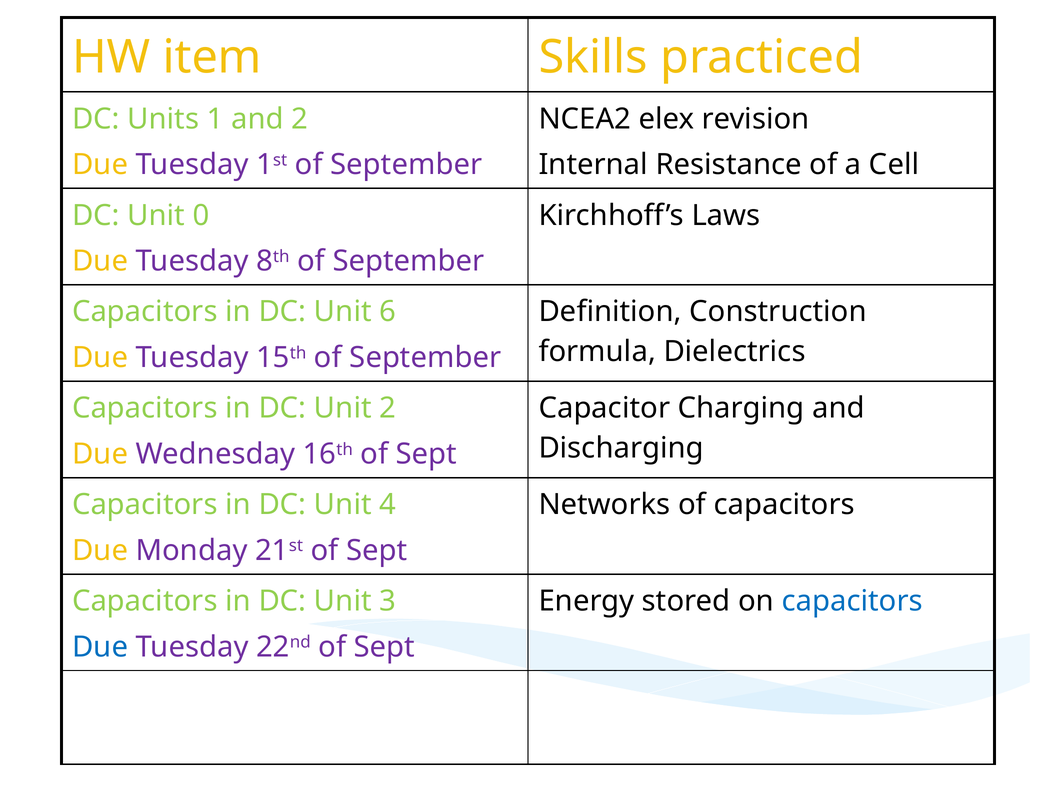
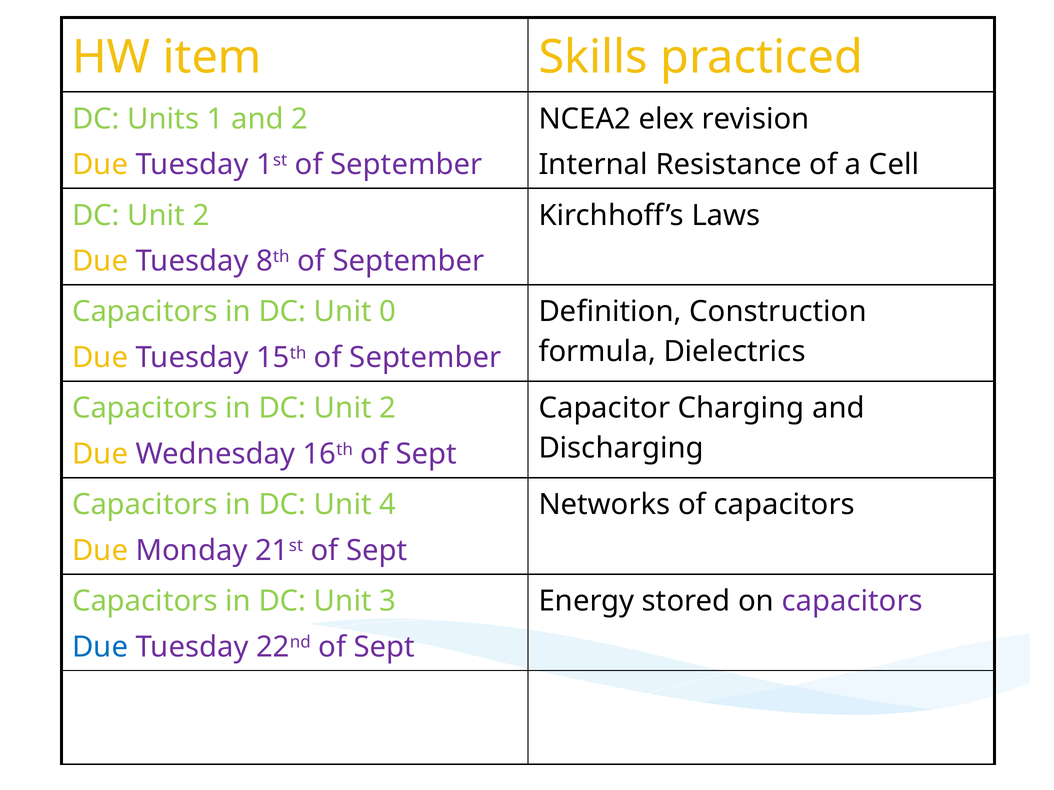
0 at (201, 215): 0 -> 2
6: 6 -> 0
capacitors at (852, 602) colour: blue -> purple
